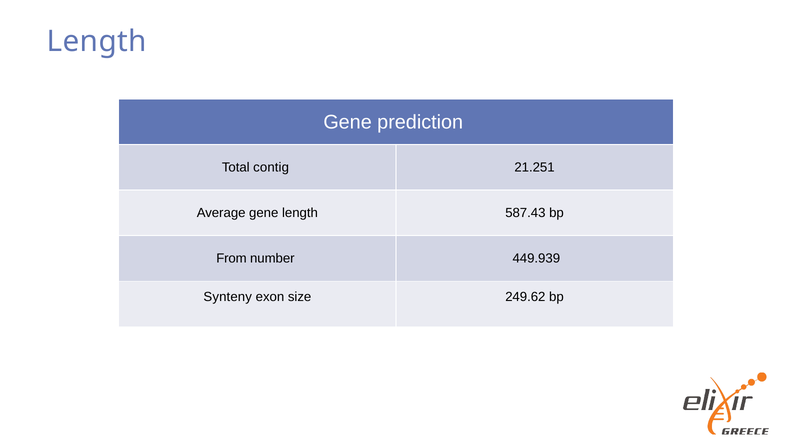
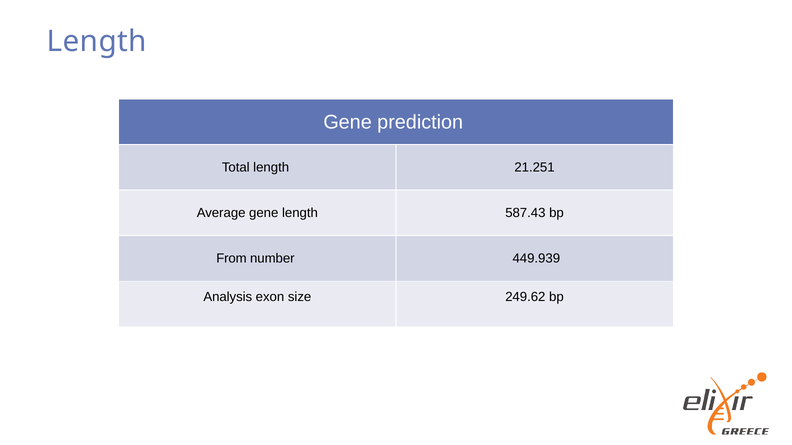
Total contig: contig -> length
Synteny: Synteny -> Analysis
